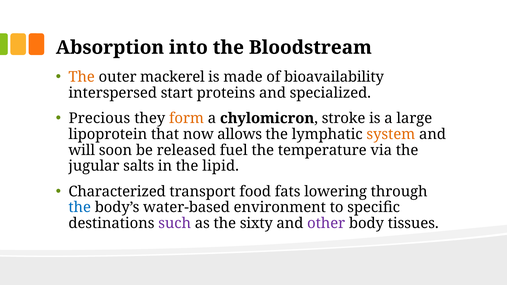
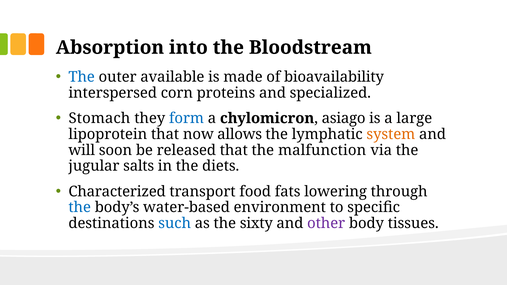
The at (82, 77) colour: orange -> blue
mackerel: mackerel -> available
start: start -> corn
Precious: Precious -> Stomach
form colour: orange -> blue
stroke: stroke -> asiago
released fuel: fuel -> that
temperature: temperature -> malfunction
lipid: lipid -> diets
such colour: purple -> blue
